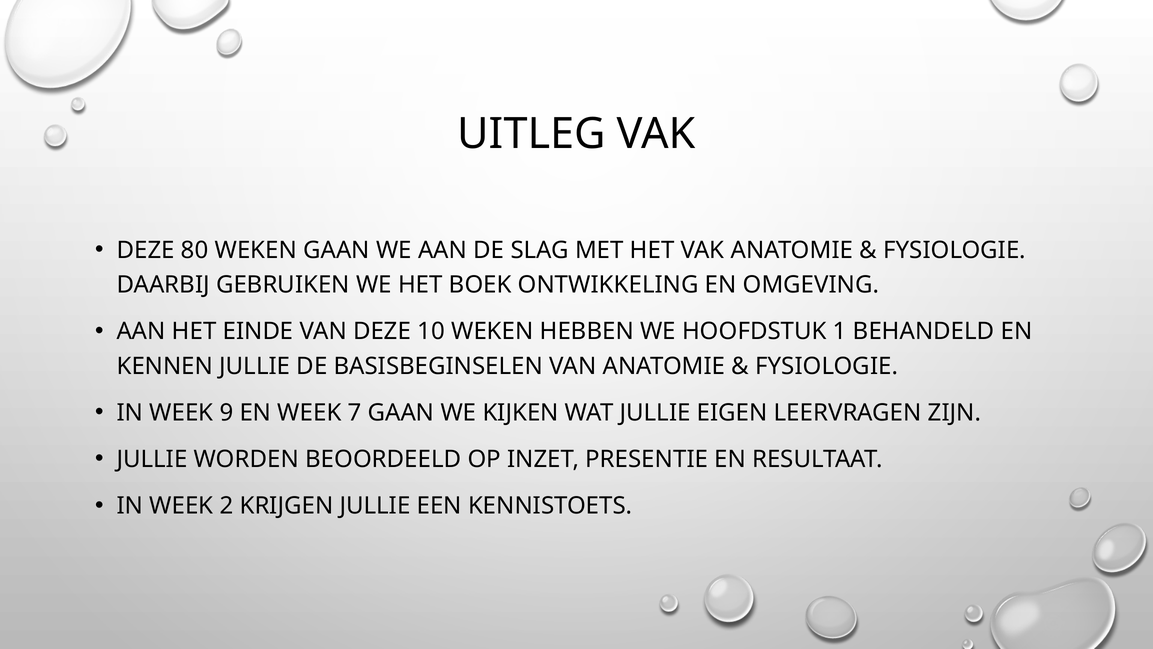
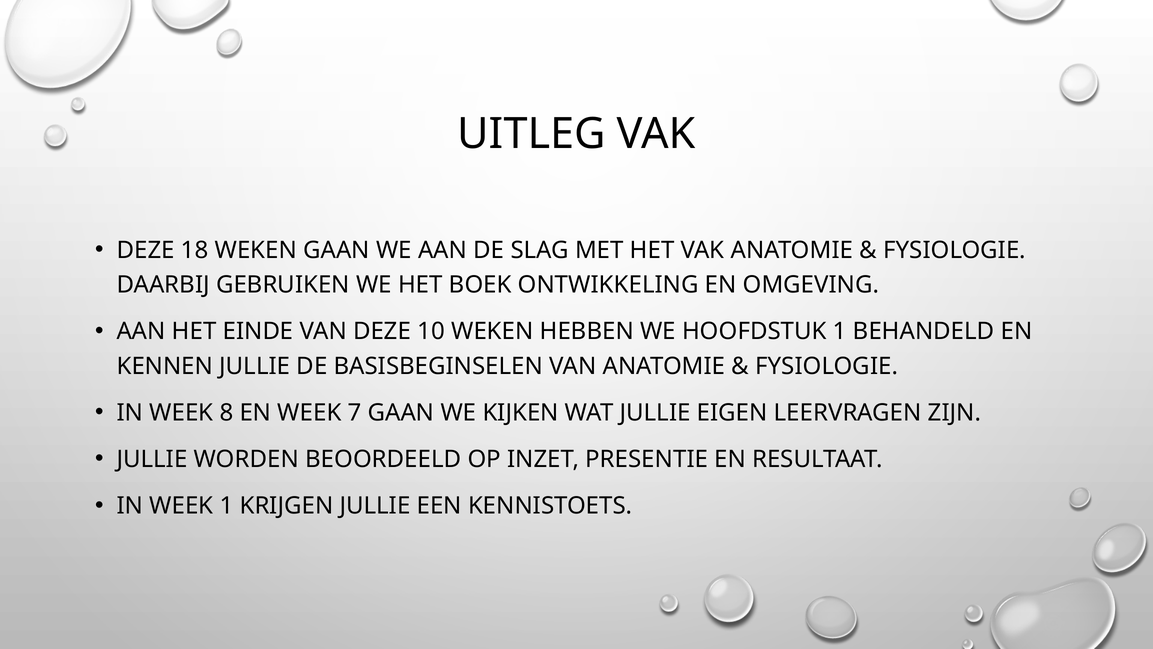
80: 80 -> 18
9: 9 -> 8
WEEK 2: 2 -> 1
